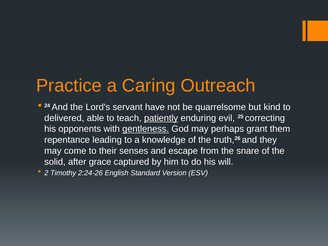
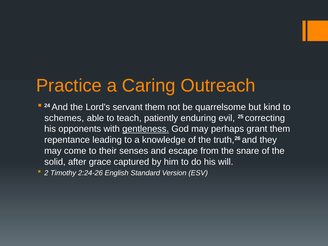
servant have: have -> them
delivered: delivered -> schemes
patiently underline: present -> none
